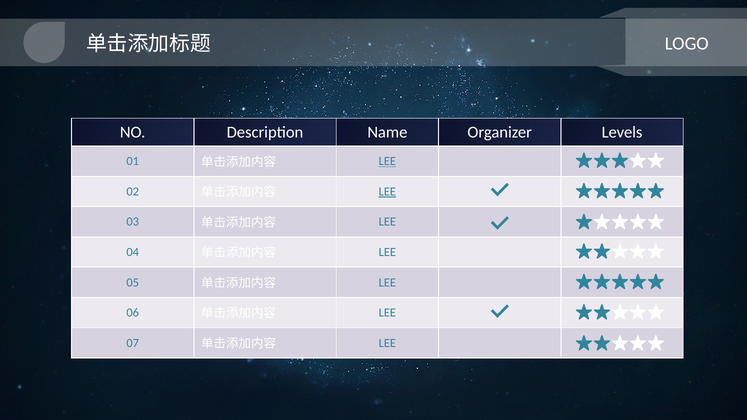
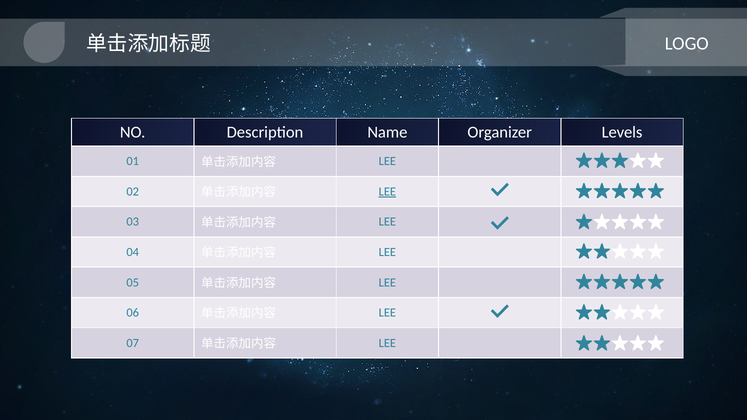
LEE at (387, 161) underline: present -> none
